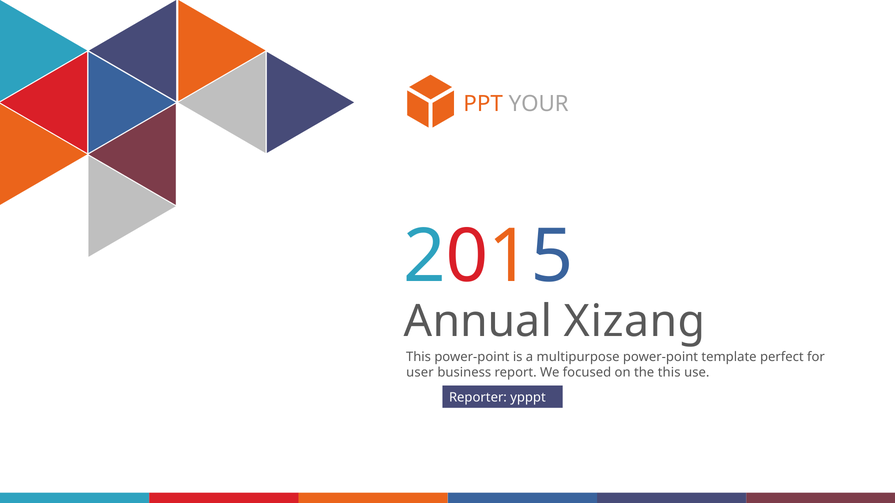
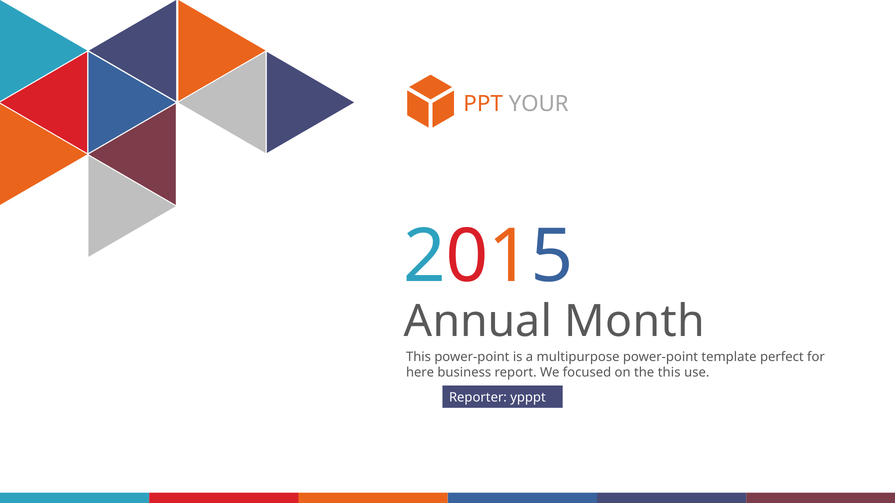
Xizang: Xizang -> Month
user: user -> here
